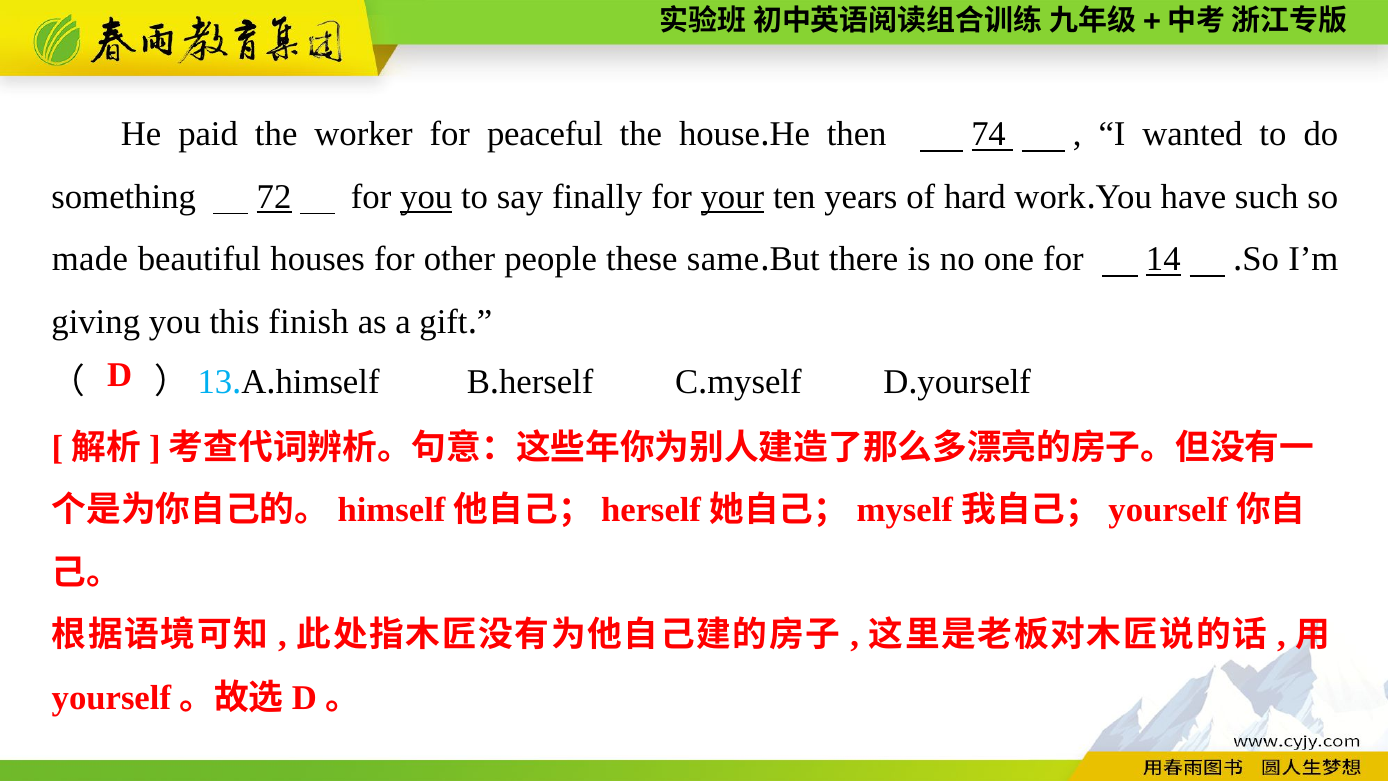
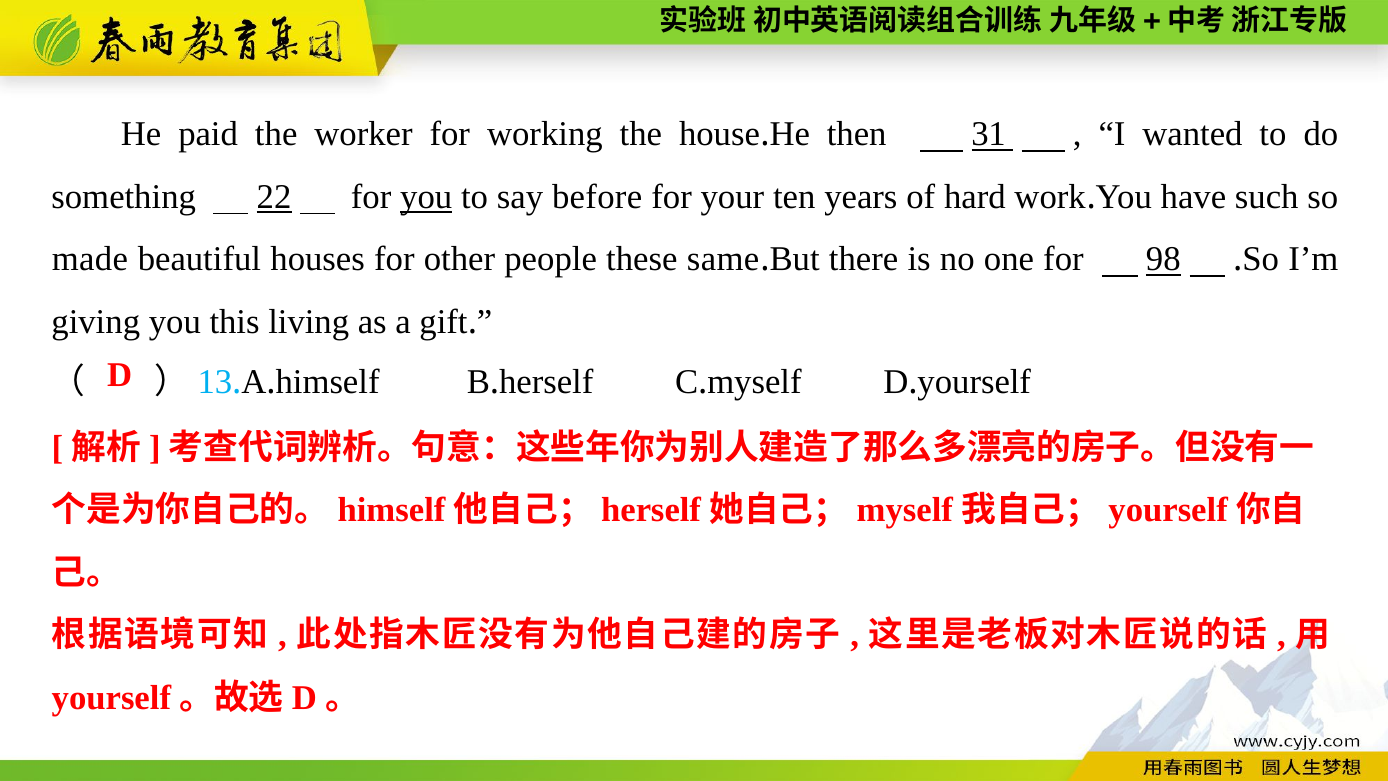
peaceful: peaceful -> working
74: 74 -> 31
72: 72 -> 22
finally: finally -> before
your underline: present -> none
14: 14 -> 98
finish: finish -> living
